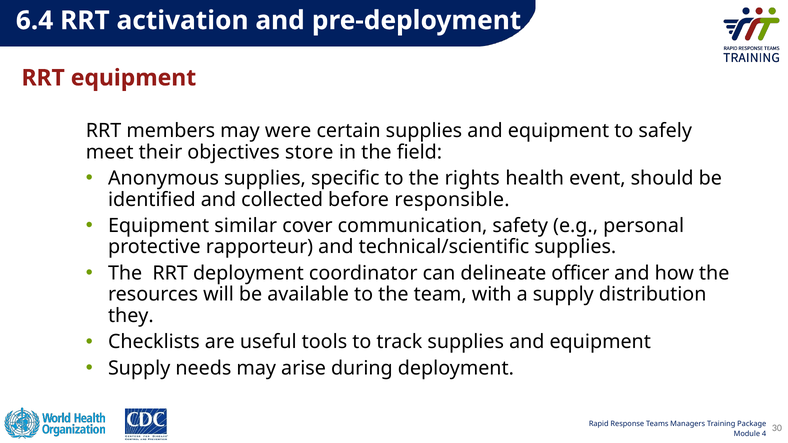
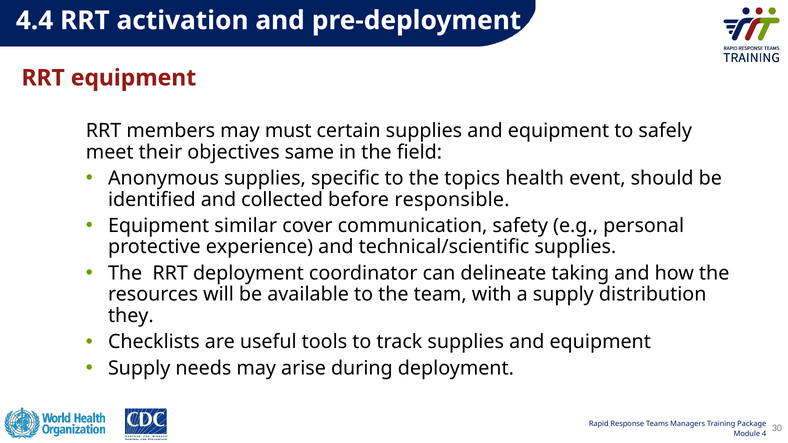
6.4: 6.4 -> 4.4
were: were -> must
store: store -> same
rights: rights -> topics
rapporteur: rapporteur -> experience
officer: officer -> taking
